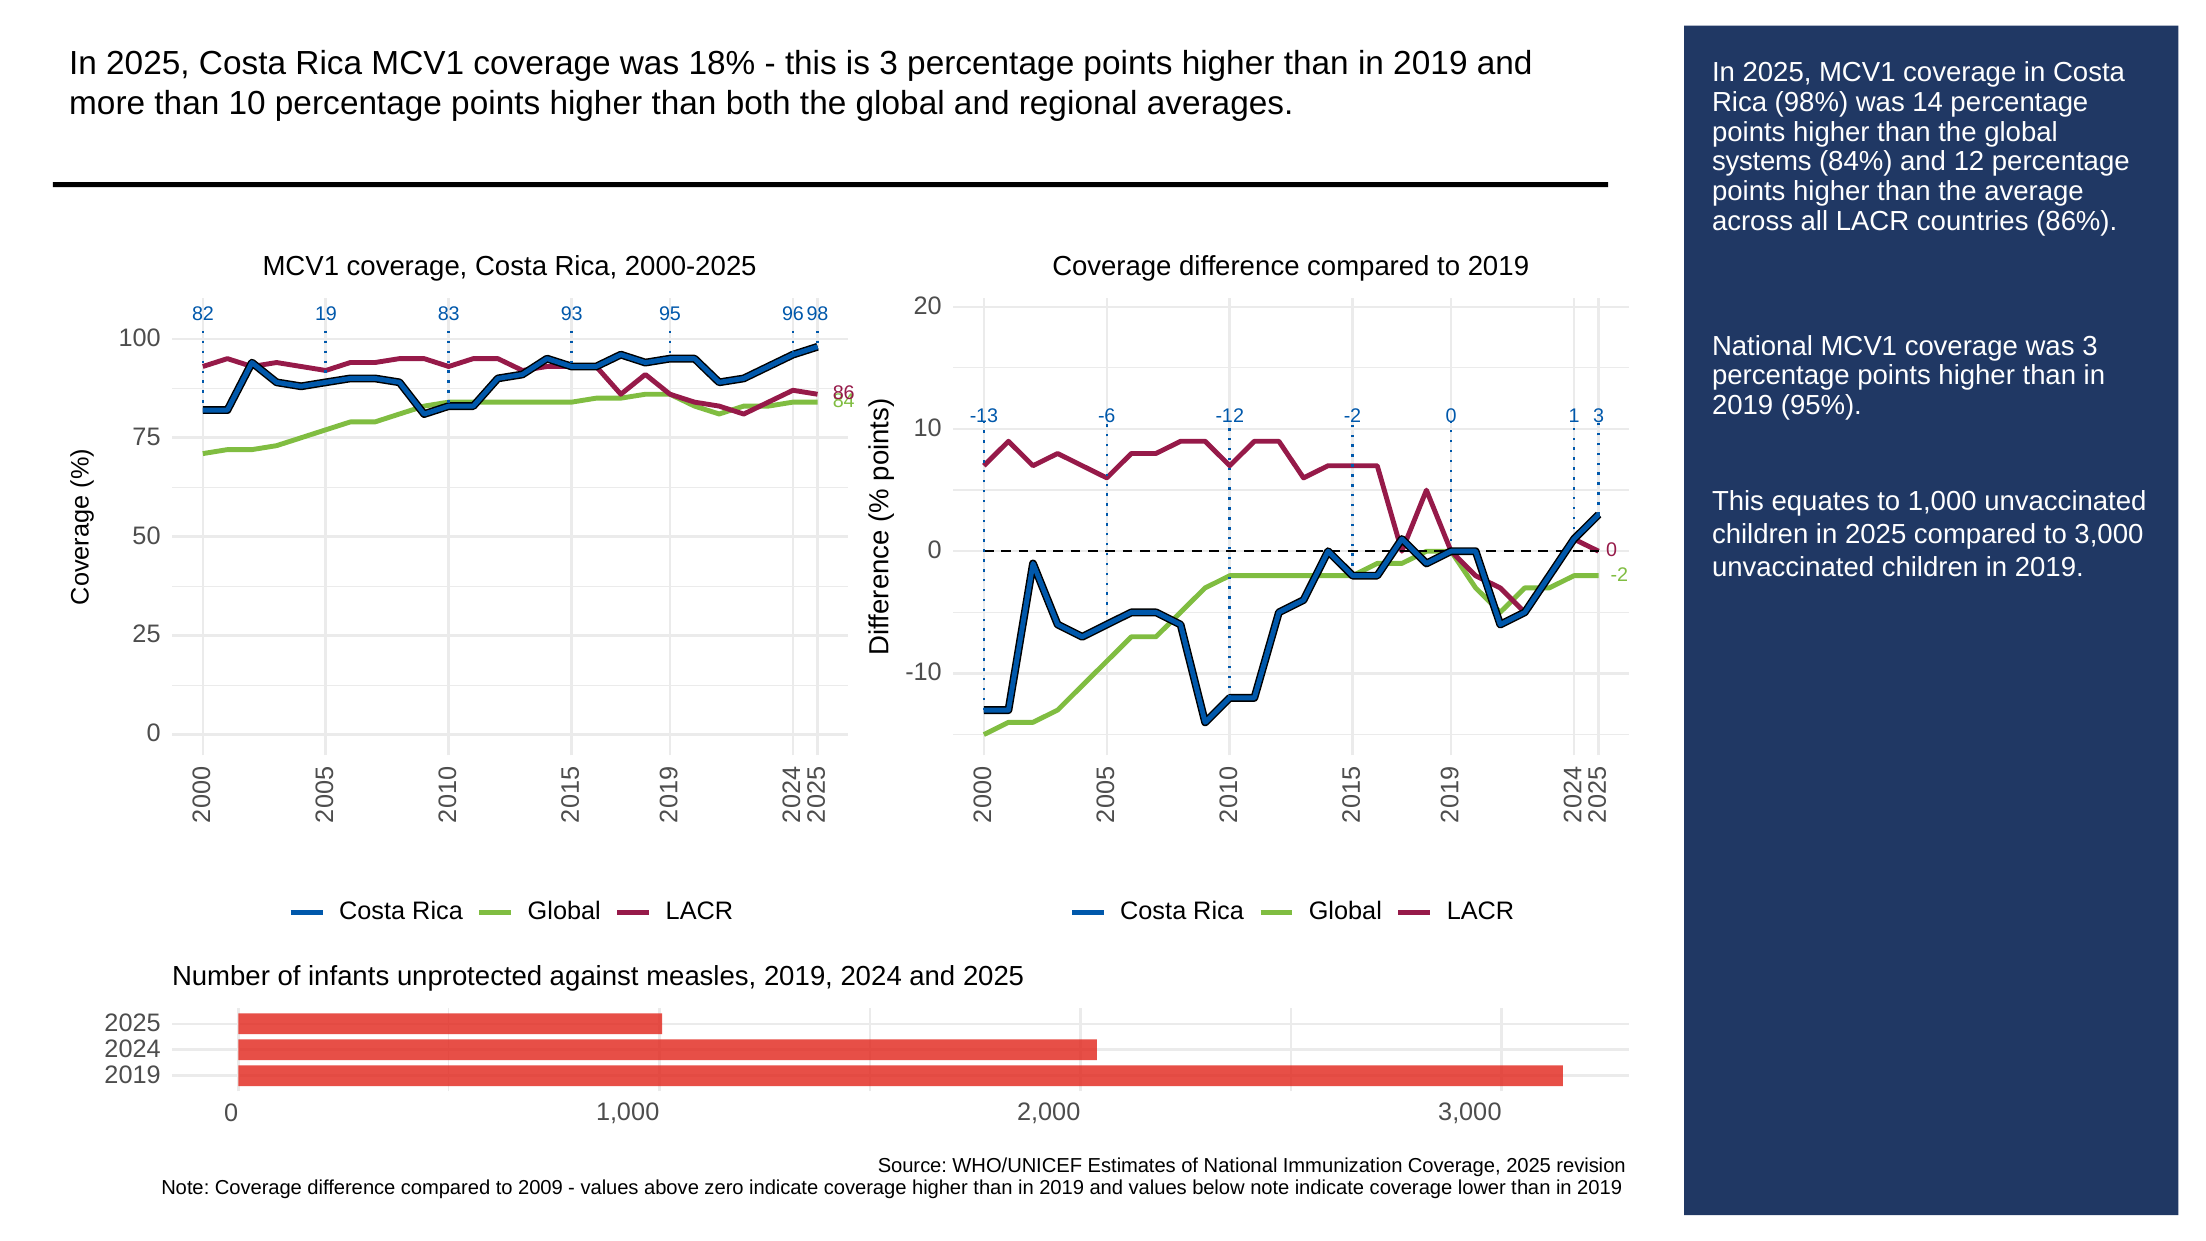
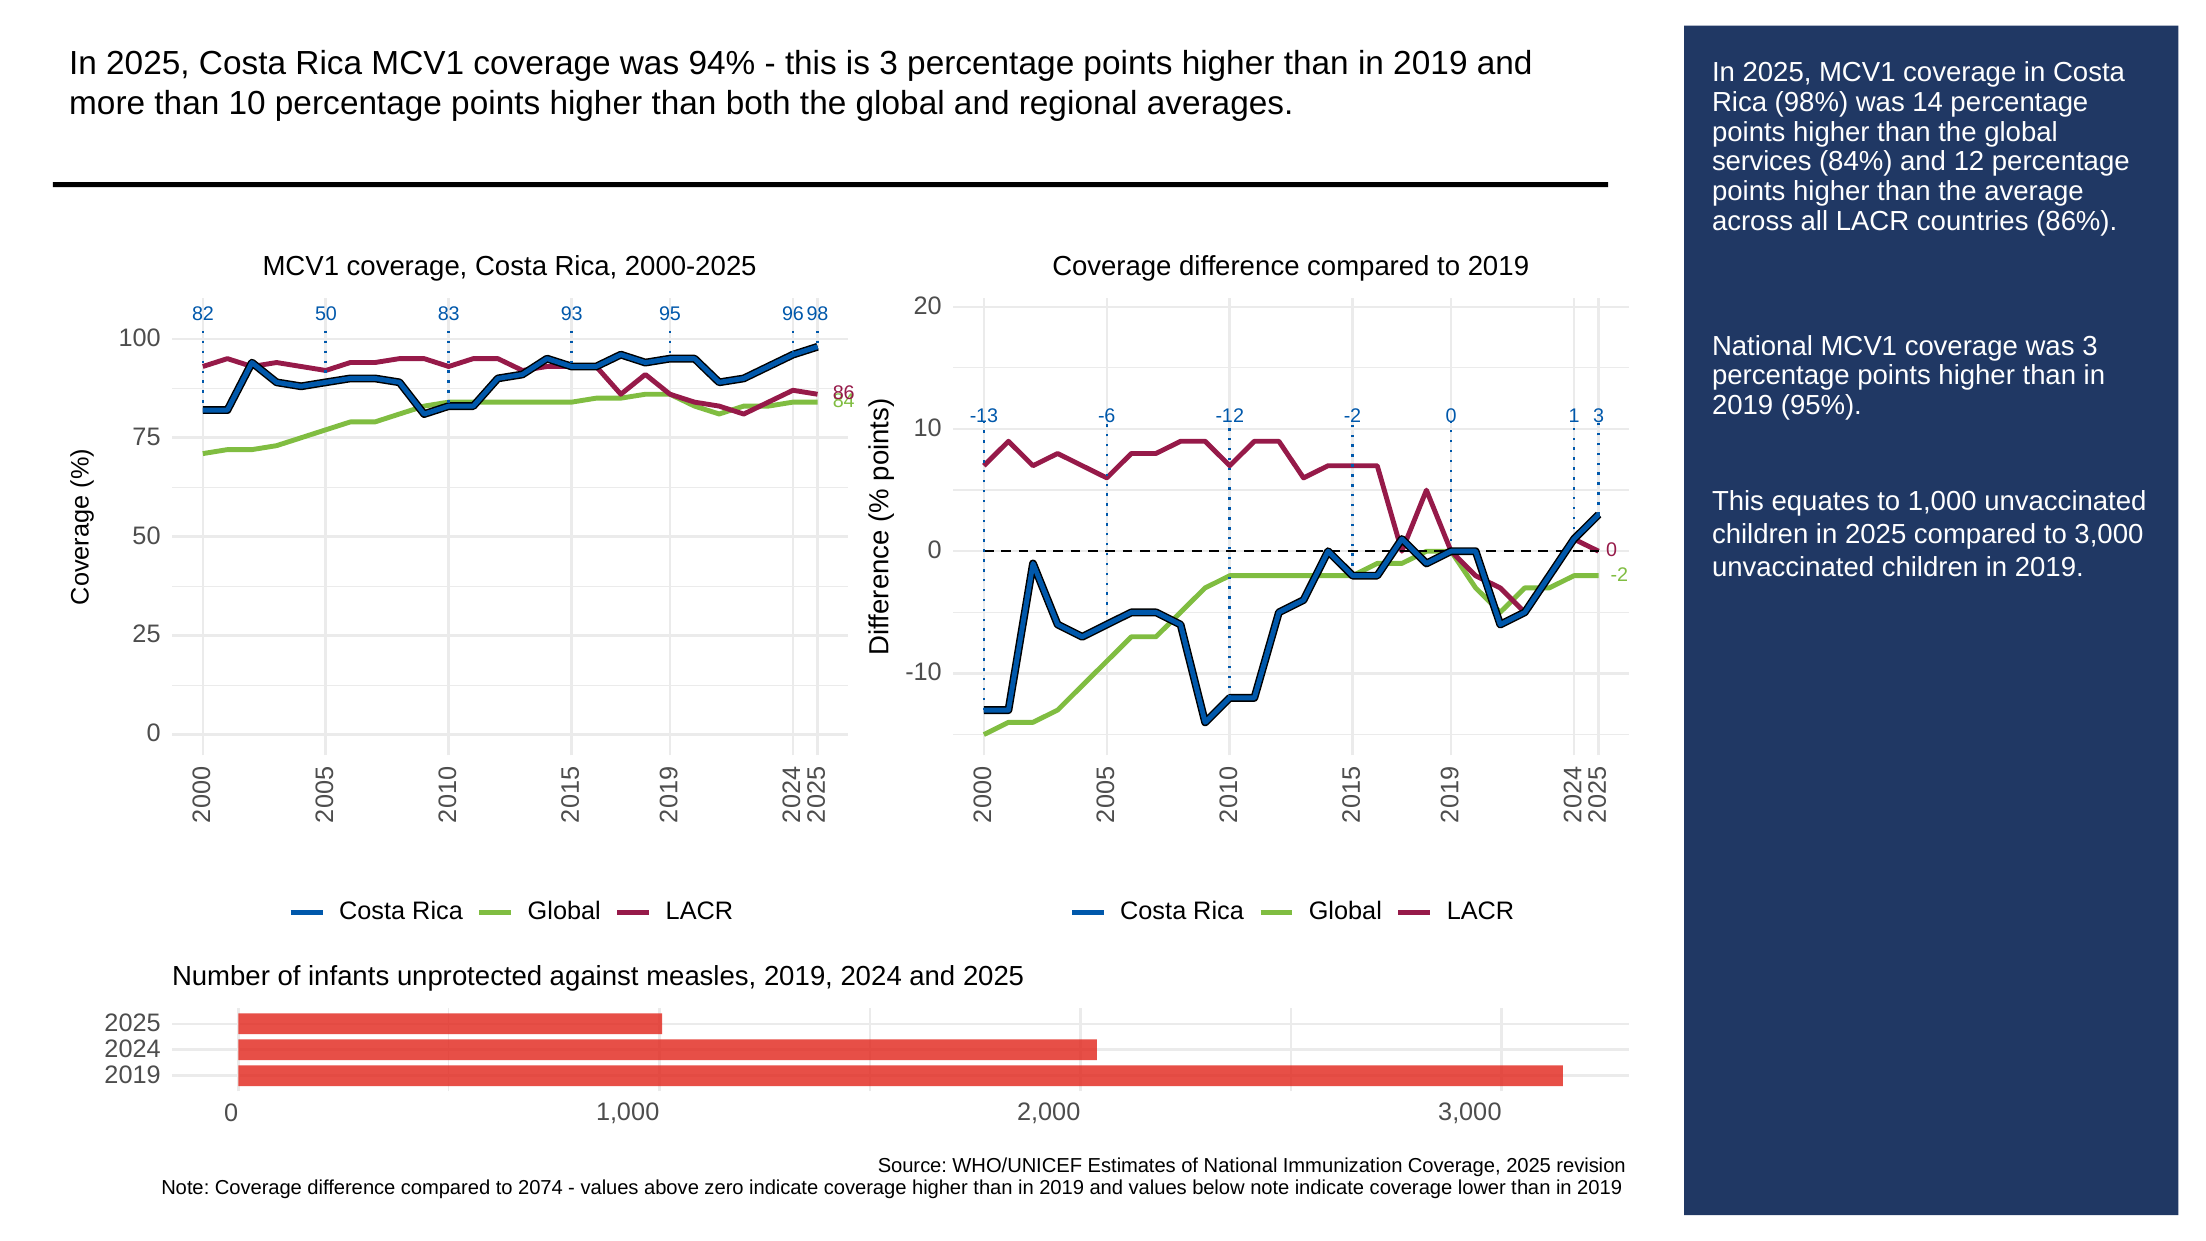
18%: 18% -> 94%
systems: systems -> services
82 19: 19 -> 50
2009: 2009 -> 2074
